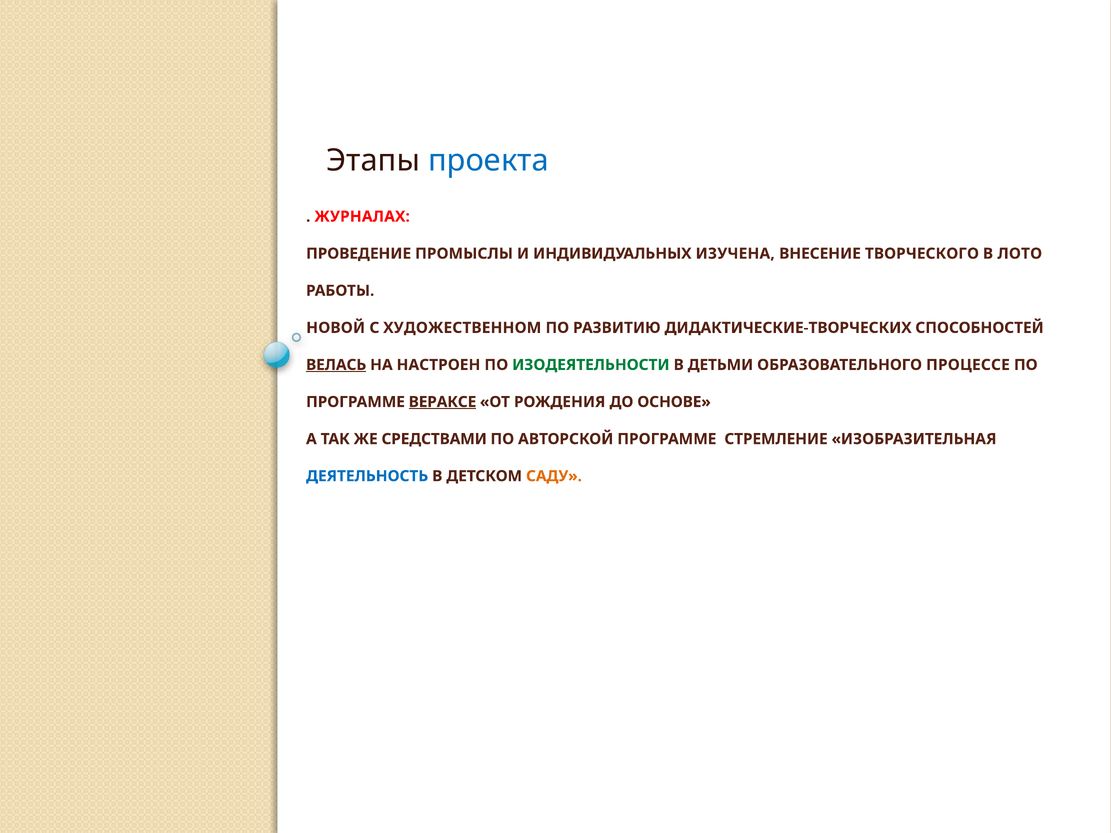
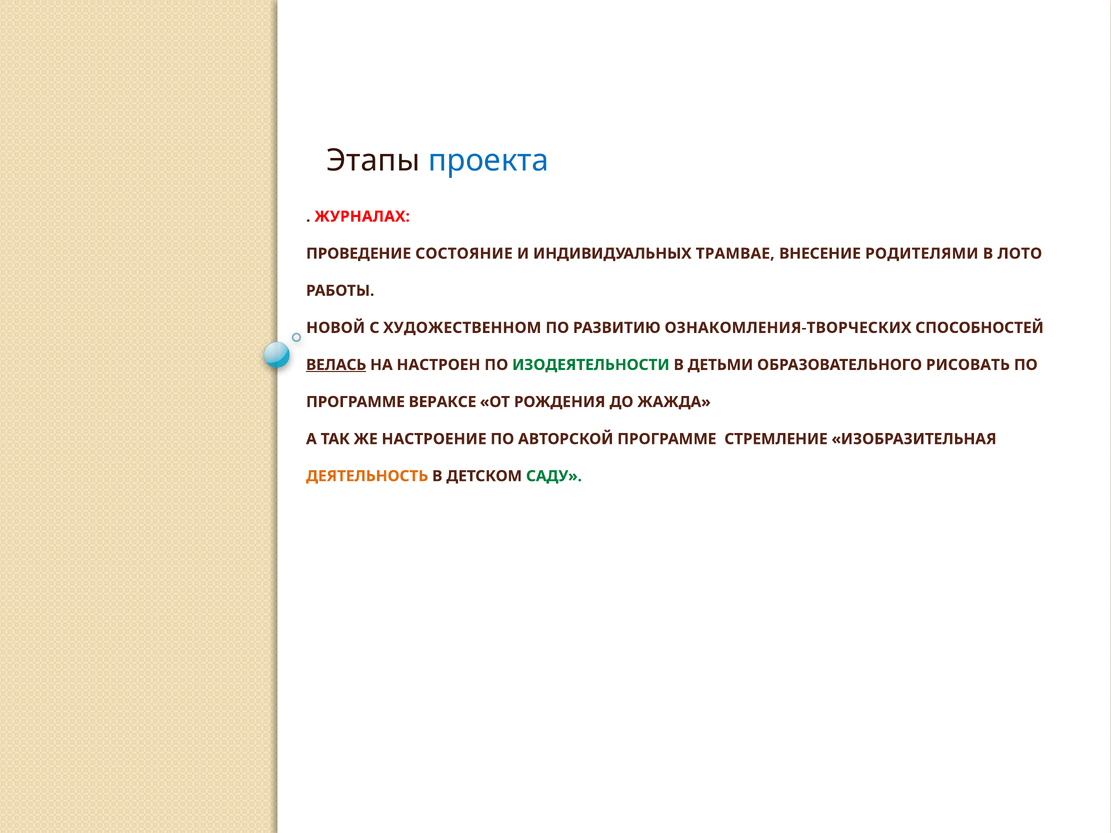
ПРОМЫСЛЫ: ПРОМЫСЛЫ -> СОСТОЯНИЕ
ИЗУЧЕНА: ИЗУЧЕНА -> ТРАМВАЕ
ТВОРЧЕСКОГО: ТВОРЧЕСКОГО -> РОДИТЕЛЯМИ
ДИДАКТИЧЕСКИЕ-ТВОРЧЕСКИХ: ДИДАКТИЧЕСКИЕ-ТВОРЧЕСКИХ -> ОЗНАКОМЛЕНИЯ-ТВОРЧЕСКИХ
ПРОЦЕССЕ: ПРОЦЕССЕ -> РИСОВАТЬ
ВЕРАКСЕ underline: present -> none
ОСНОВЕ: ОСНОВЕ -> ЖАЖДА
СРЕДСТВАМИ: СРЕДСТВАМИ -> НАСТРОЕНИЕ
ДЕЯТЕЛЬНОСТЬ colour: blue -> orange
САДУ colour: orange -> green
